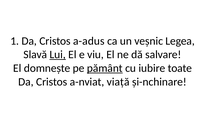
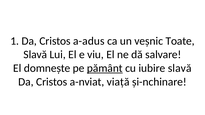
Legea: Legea -> Toate
Lui underline: present -> none
iubire toate: toate -> slavă
